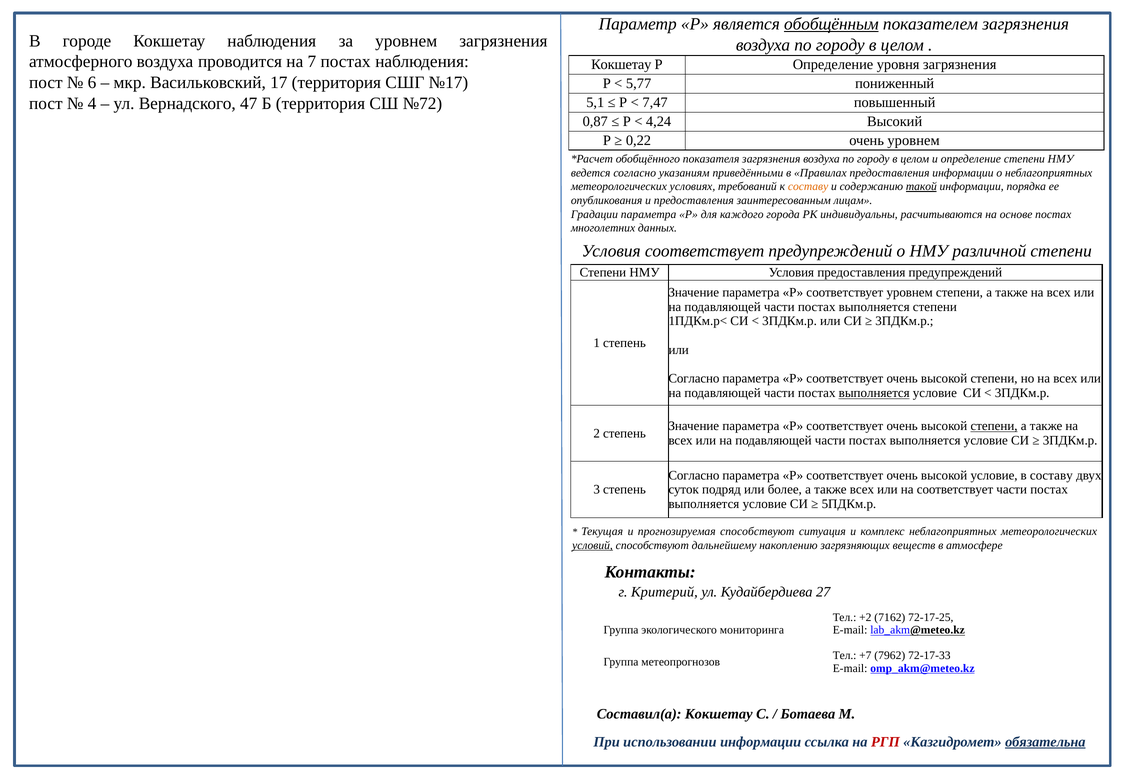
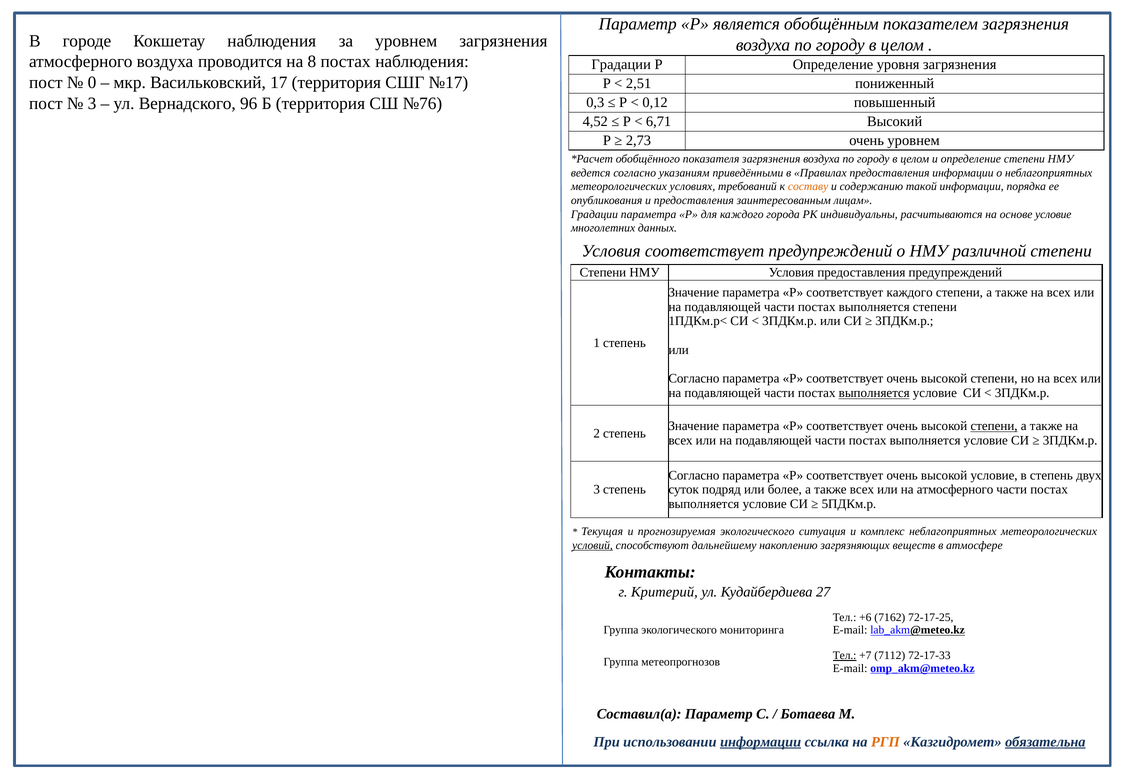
обобщённым underline: present -> none
7: 7 -> 8
Кокшетау at (621, 65): Кокшетау -> Градации
6: 6 -> 0
5,77: 5,77 -> 2,51
4 at (92, 103): 4 -> 3
47: 47 -> 96
№72: №72 -> №76
5,1: 5,1 -> 0,3
7,47: 7,47 -> 0,12
0,87: 0,87 -> 4,52
4,24: 4,24 -> 6,71
0,22: 0,22 -> 2,73
такой underline: present -> none
основе постах: постах -> условие
соответствует уровнем: уровнем -> каждого
в составу: составу -> степень
на соответствует: соответствует -> атмосферного
прогнозируемая способствуют: способствуют -> экологического
+2: +2 -> +6
Тел at (845, 655) underline: none -> present
7962: 7962 -> 7112
Составил(а Кокшетау: Кокшетау -> Параметр
информации at (761, 742) underline: none -> present
РГП colour: red -> orange
